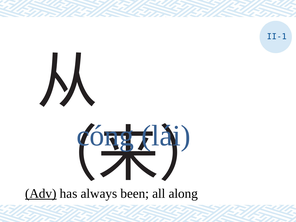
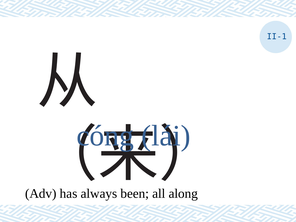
Adv underline: present -> none
